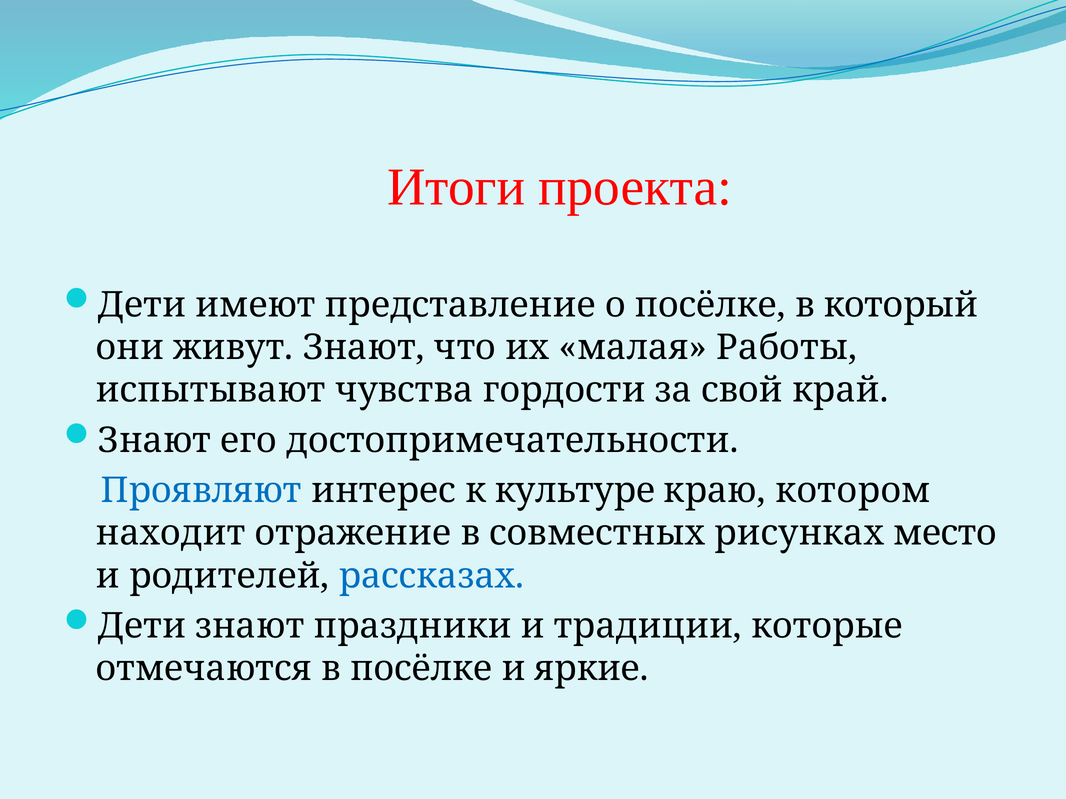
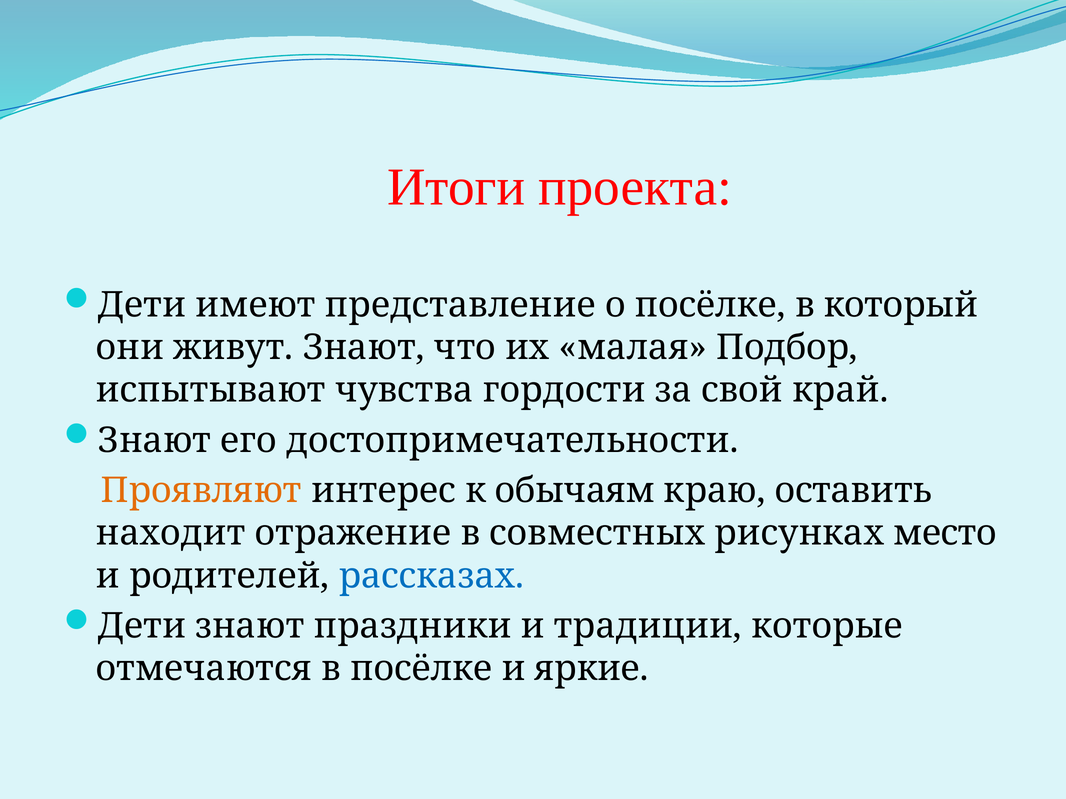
Работы: Работы -> Подбор
Проявляют colour: blue -> orange
культуре: культуре -> обычаям
котором: котором -> оставить
